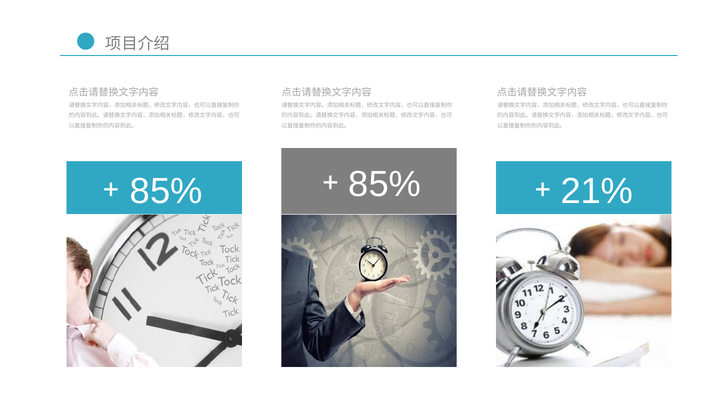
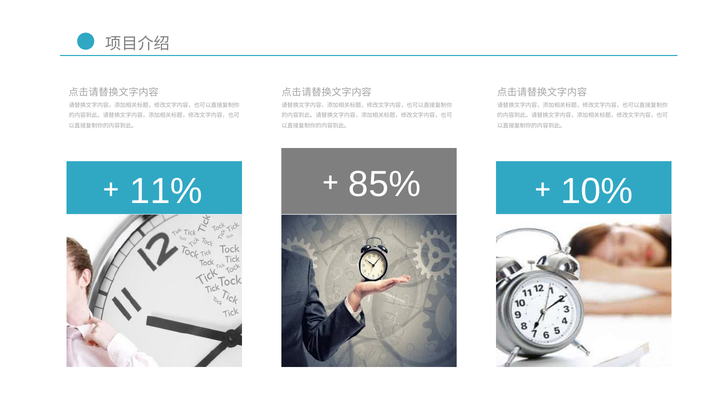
85% at (166, 191): 85% -> 11%
21%: 21% -> 10%
